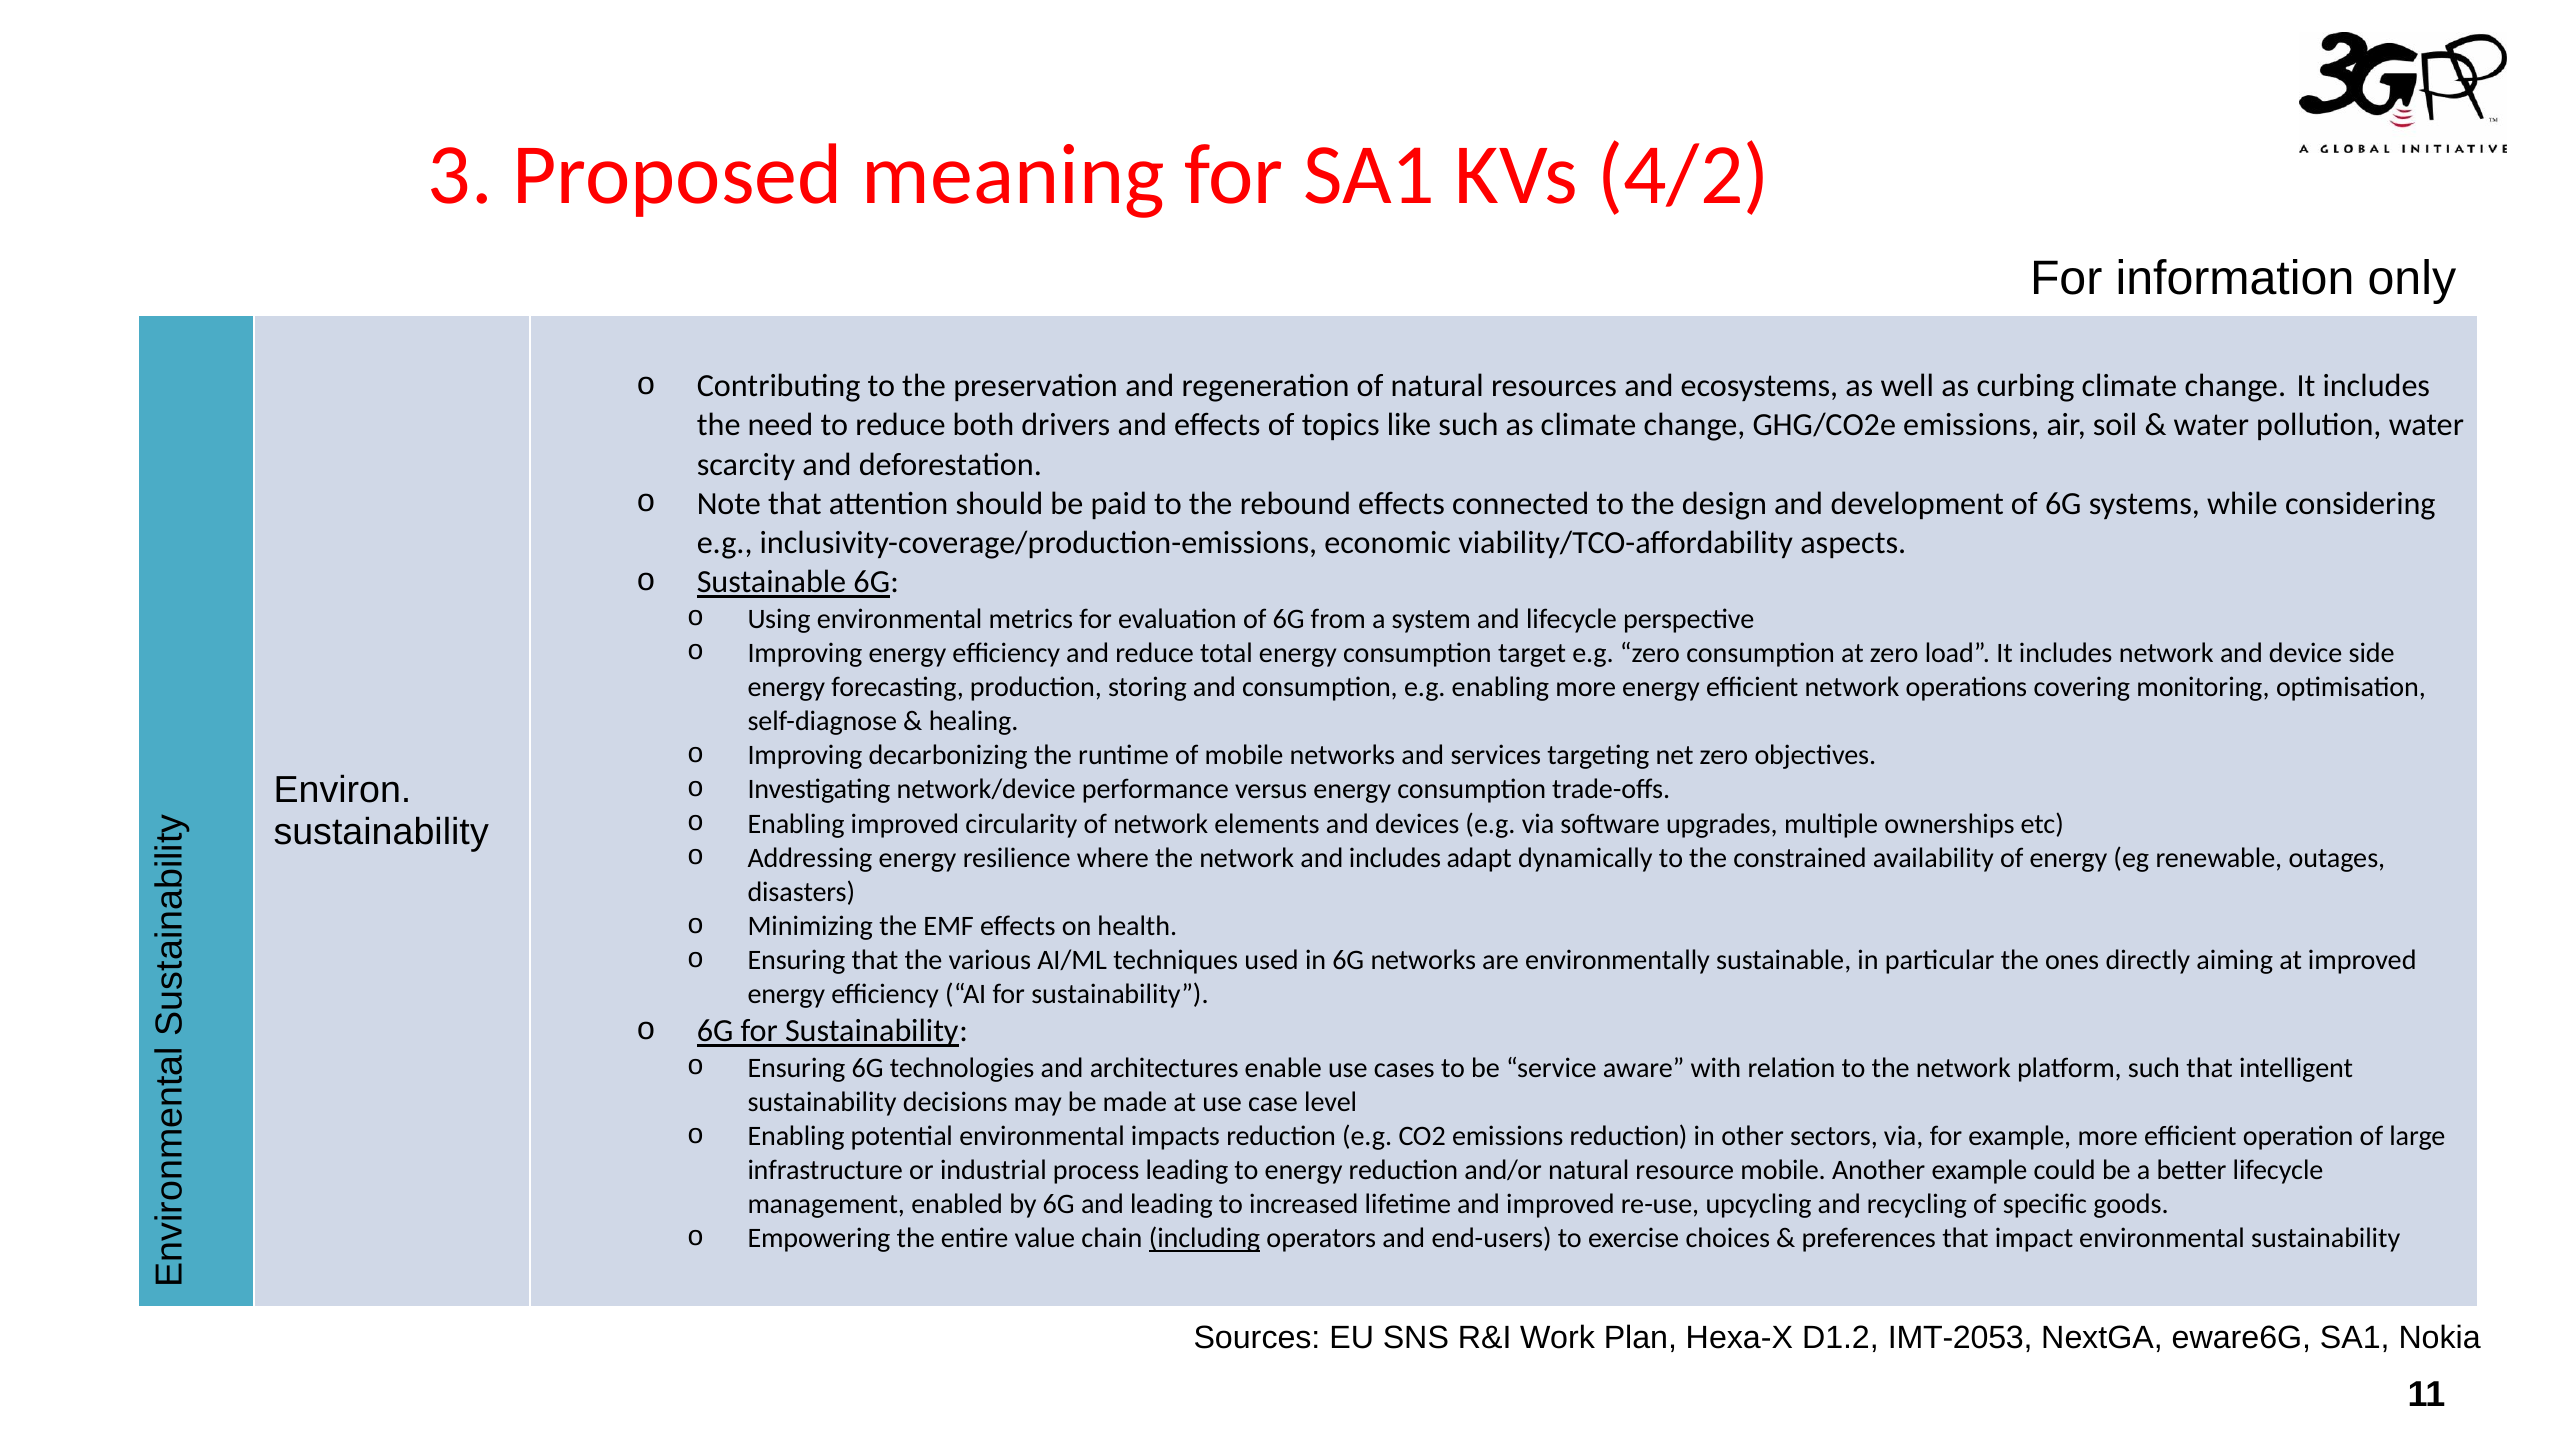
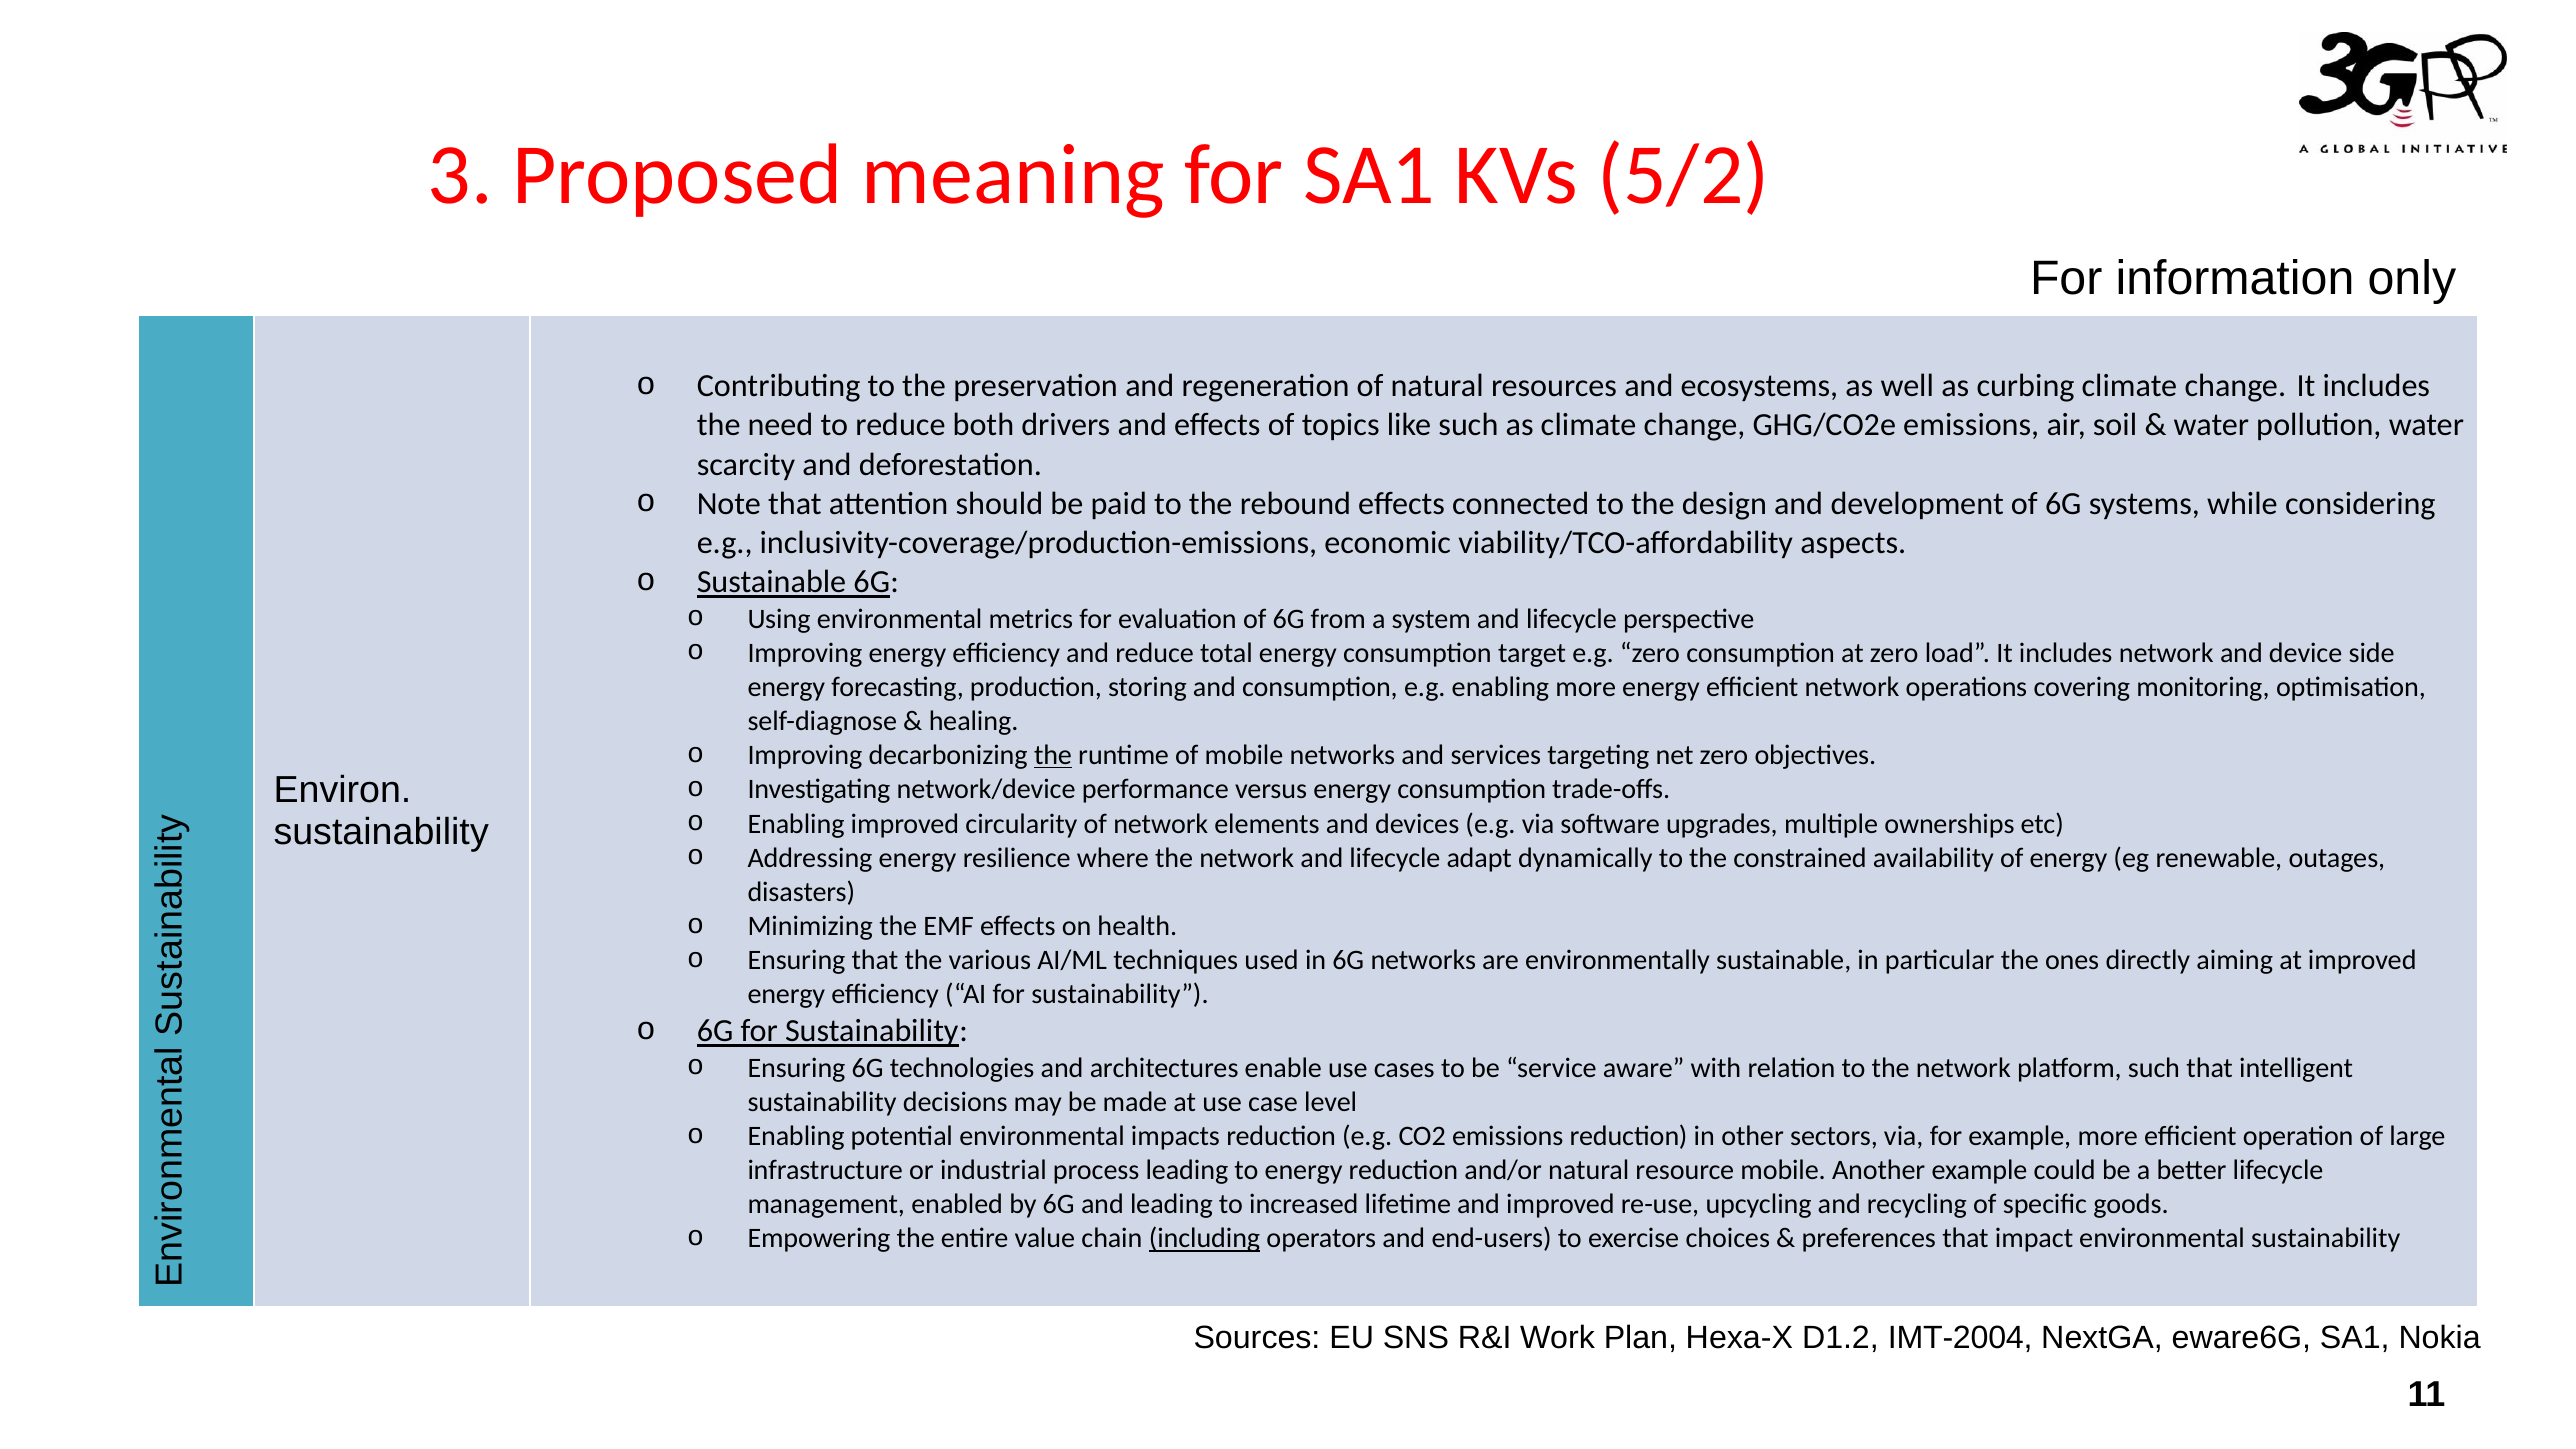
4/2: 4/2 -> 5/2
the at (1053, 755) underline: none -> present
network and includes: includes -> lifecycle
IMT-2053: IMT-2053 -> IMT-2004
